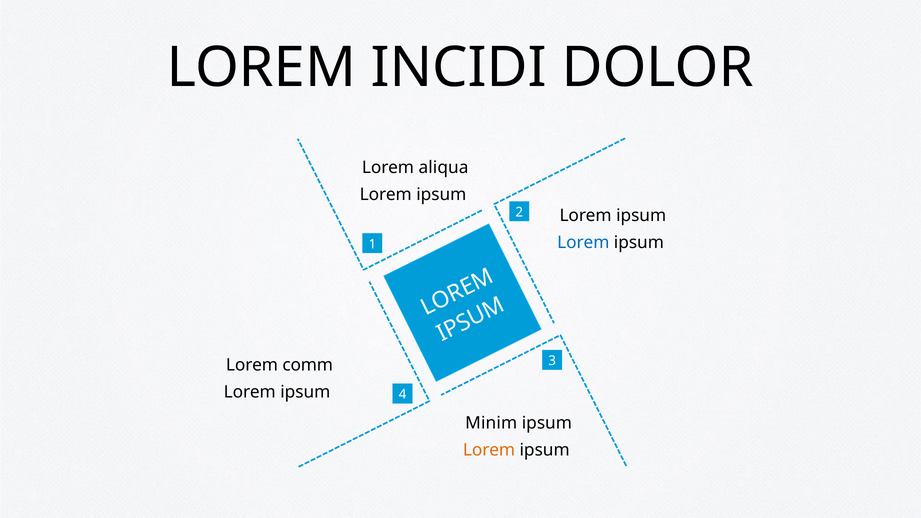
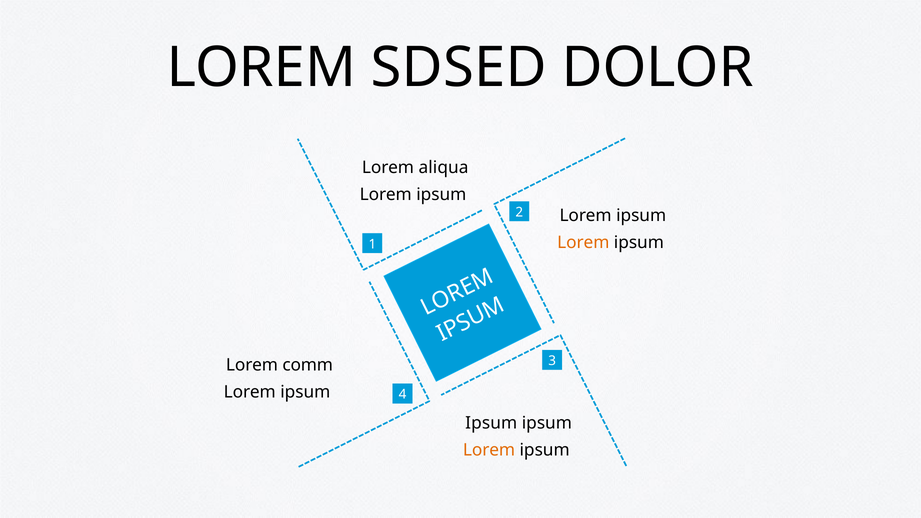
INCIDI: INCIDI -> SDSED
Lorem at (583, 243) colour: blue -> orange
Minim at (491, 423): Minim -> Ipsum
